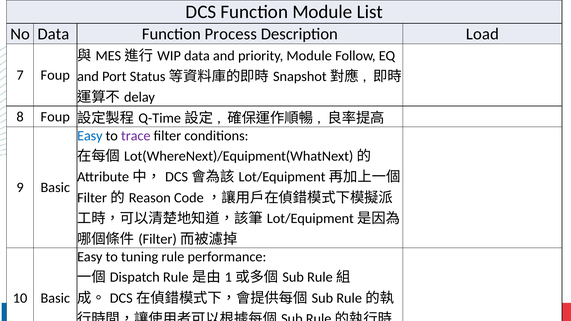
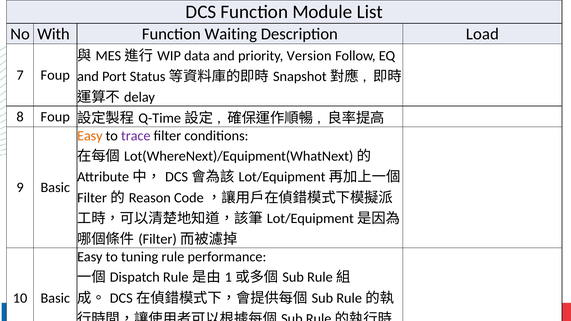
No Data: Data -> With
Process: Process -> Waiting
priority Module: Module -> Version
Easy at (90, 136) colour: blue -> orange
